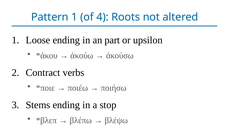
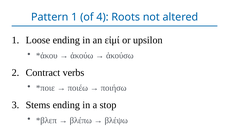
part: part -> εἰμί
